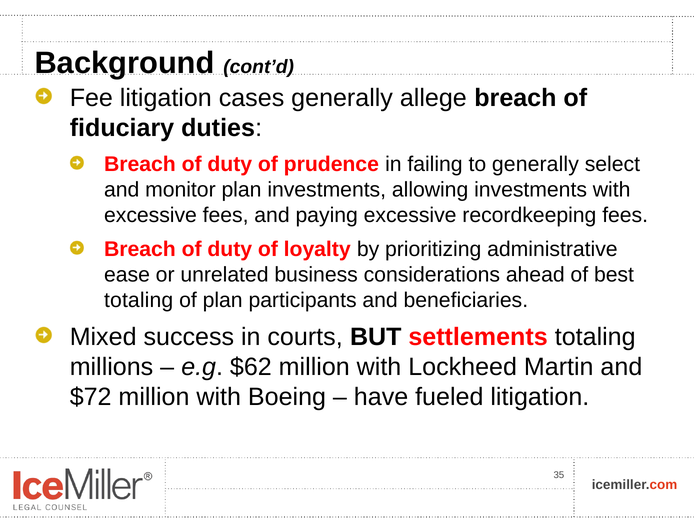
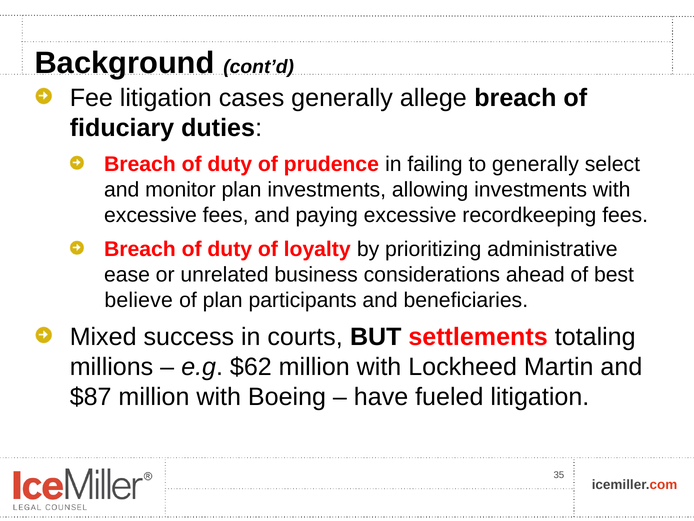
totaling at (139, 300): totaling -> believe
$72: $72 -> $87
